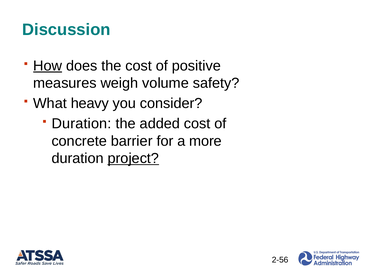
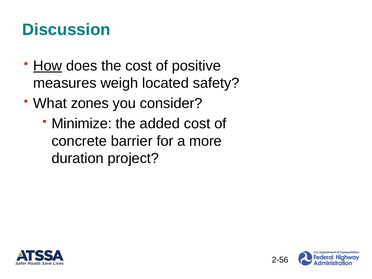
volume: volume -> located
heavy: heavy -> zones
Duration at (82, 124): Duration -> Minimize
project underline: present -> none
